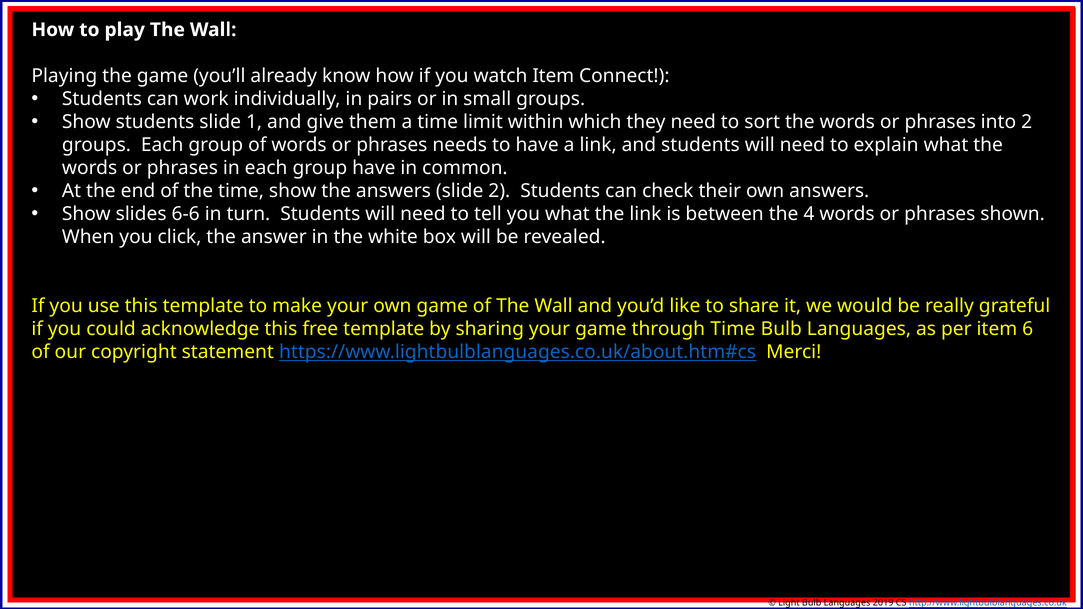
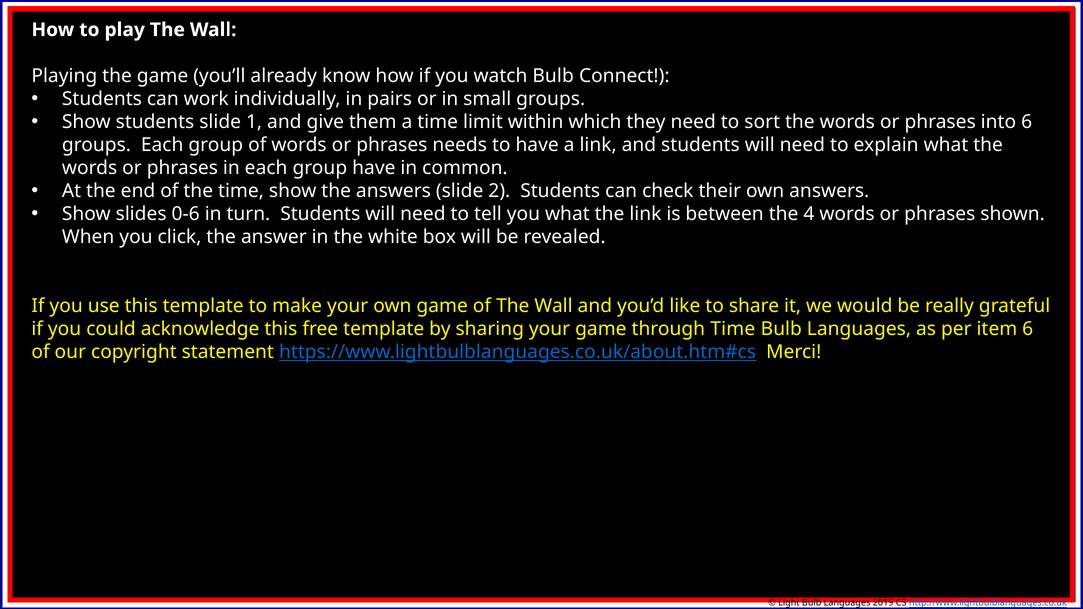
watch Item: Item -> Bulb
into 2: 2 -> 6
6-6: 6-6 -> 0-6
